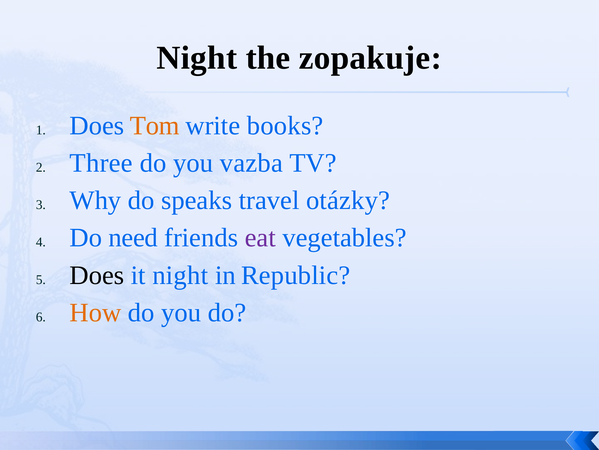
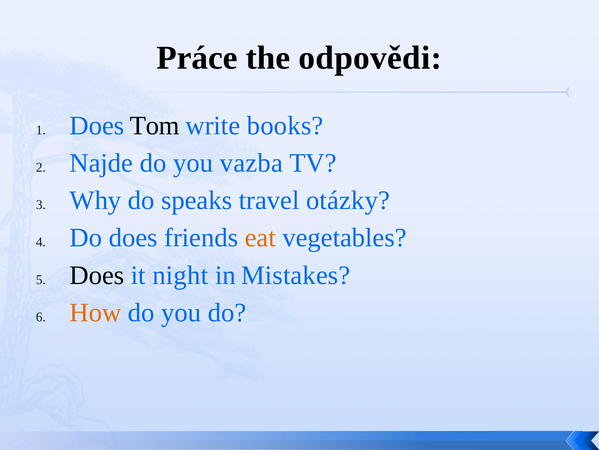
Night at (197, 58): Night -> Práce
zopakuje: zopakuje -> odpovědi
Tom colour: orange -> black
Three: Three -> Najde
Do need: need -> does
eat colour: purple -> orange
Republic: Republic -> Mistakes
